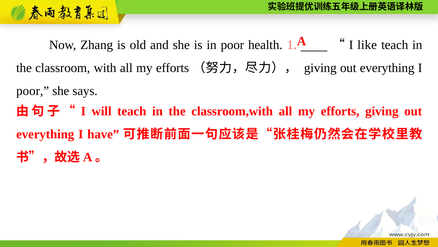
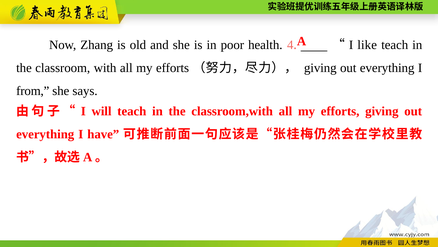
1: 1 -> 4
poor at (33, 91): poor -> from
